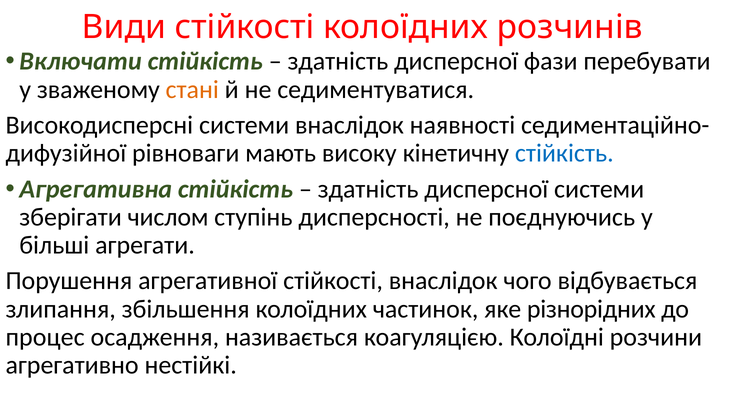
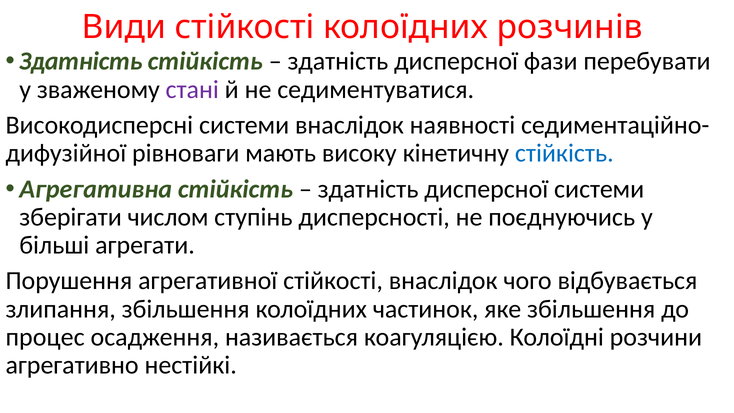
Включати at (80, 61): Включати -> Здатність
стані colour: orange -> purple
яке різнорідних: різнорідних -> збільшення
